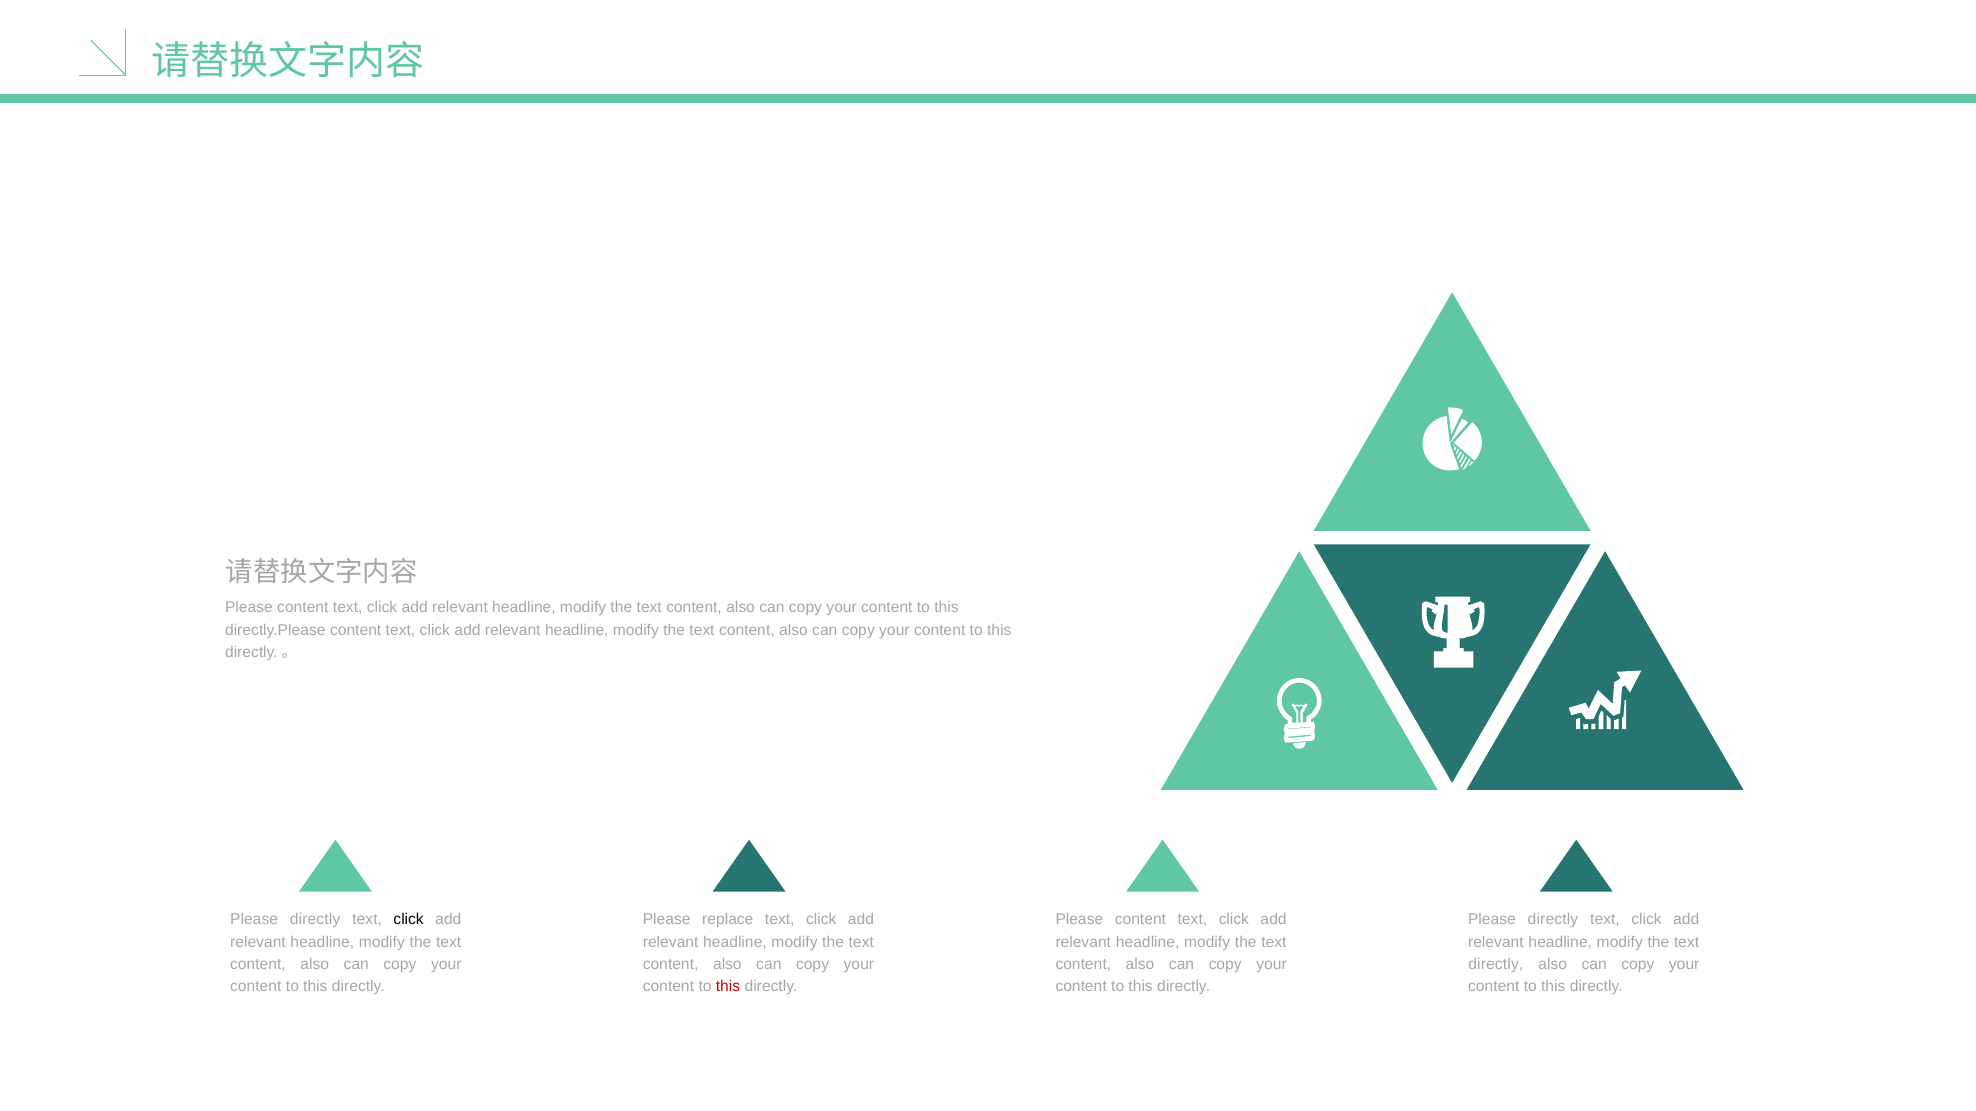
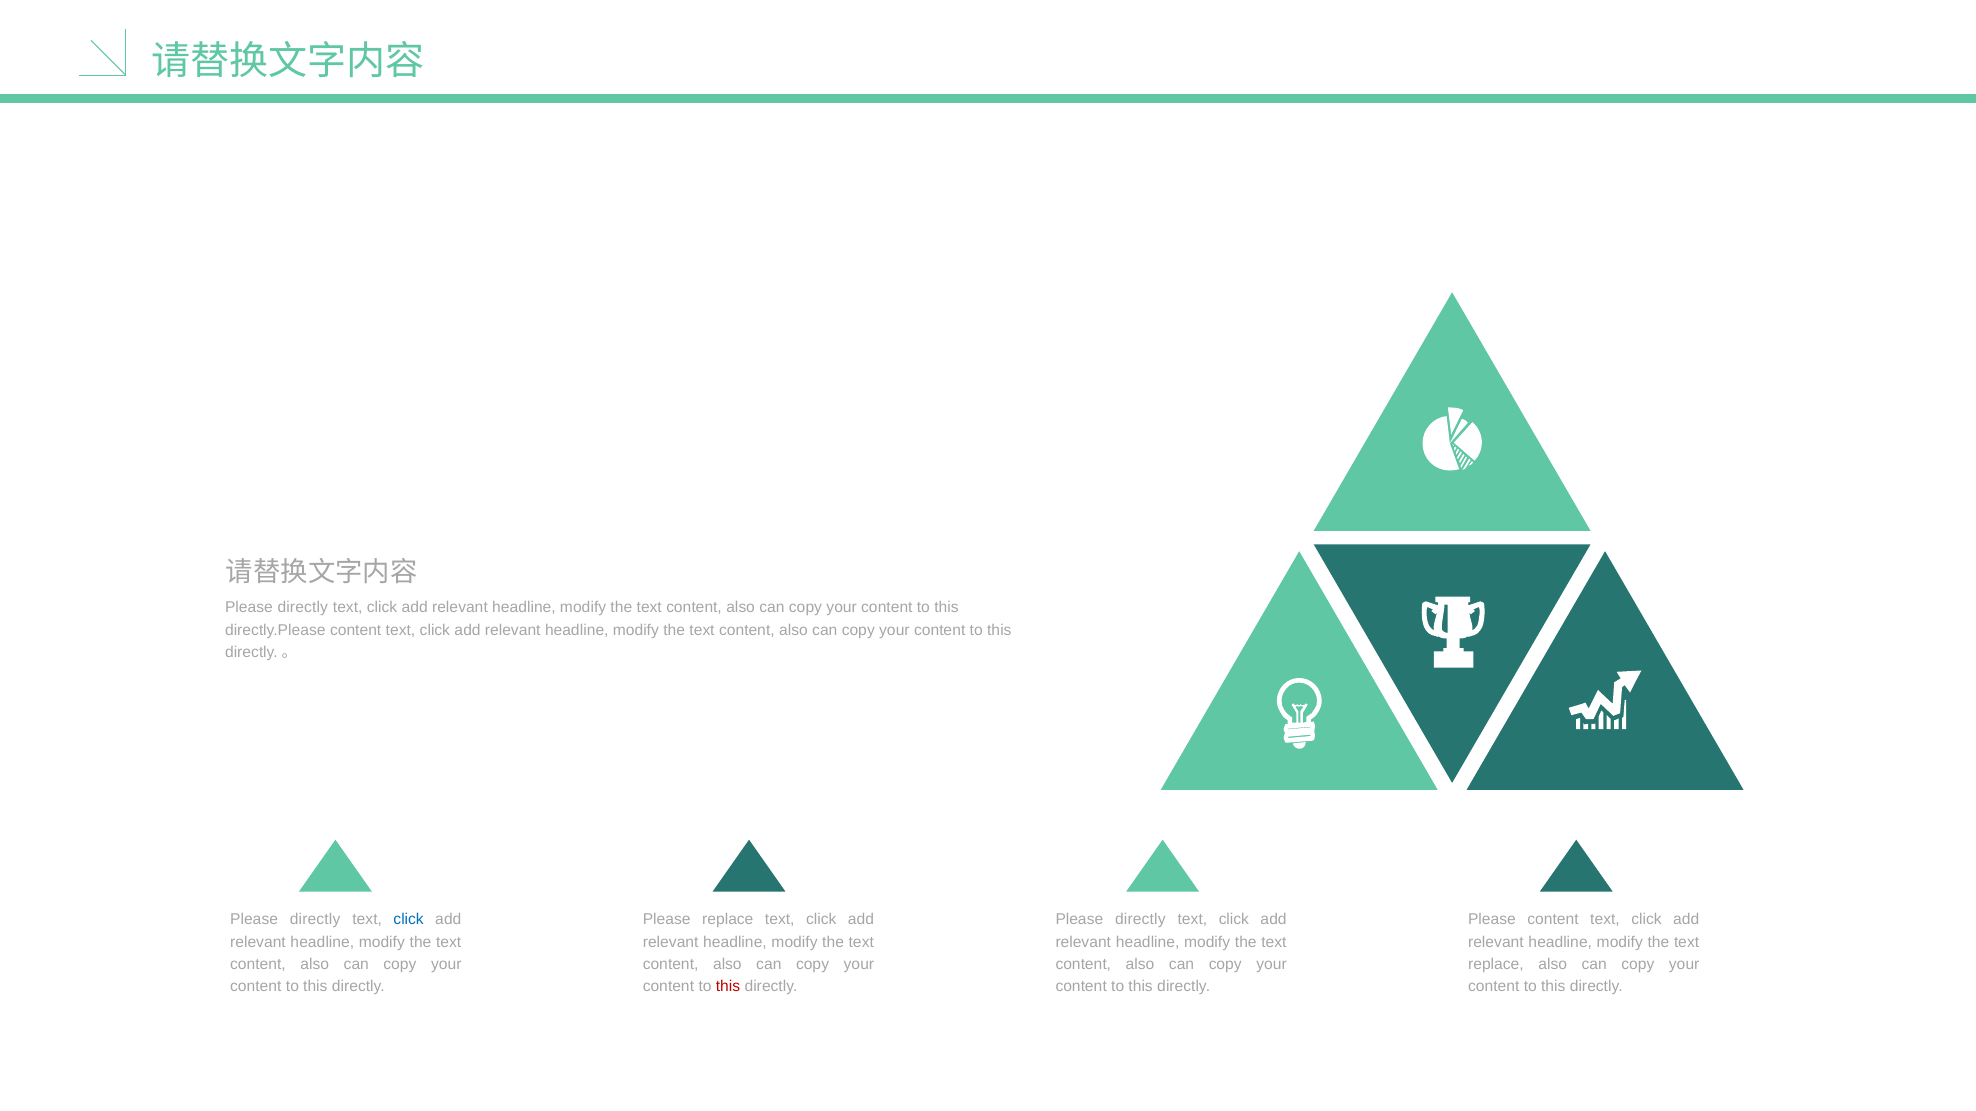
content at (303, 608): content -> directly
click at (409, 920) colour: black -> blue
content at (1140, 920): content -> directly
directly at (1553, 920): directly -> content
directly at (1496, 965): directly -> replace
